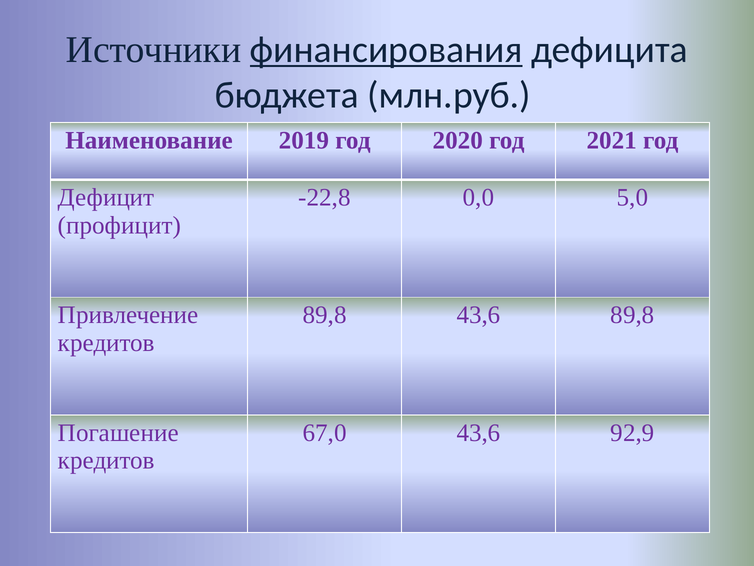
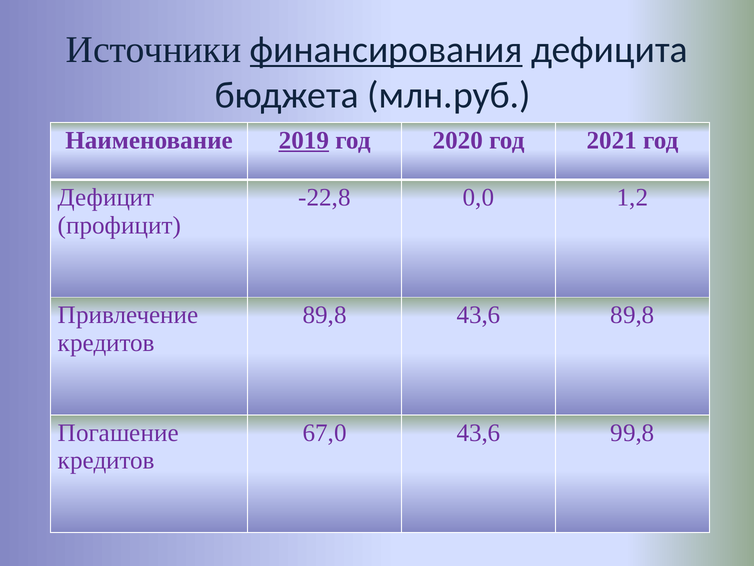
2019 underline: none -> present
5,0: 5,0 -> 1,2
92,9: 92,9 -> 99,8
